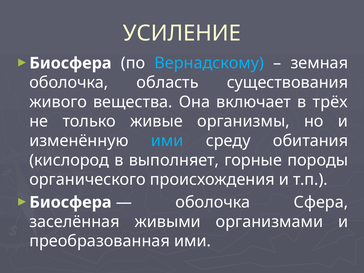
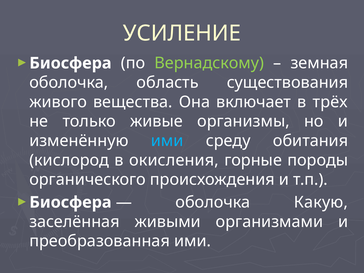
Вернадскому colour: light blue -> light green
выполняет: выполняет -> окисления
Сфера: Сфера -> Какую
